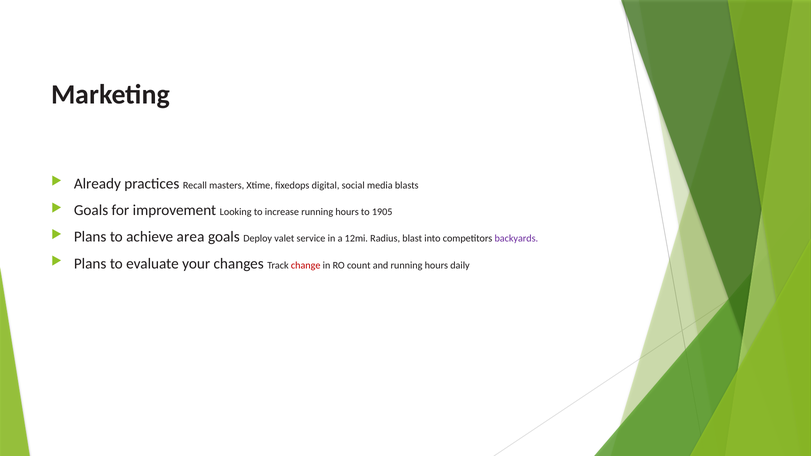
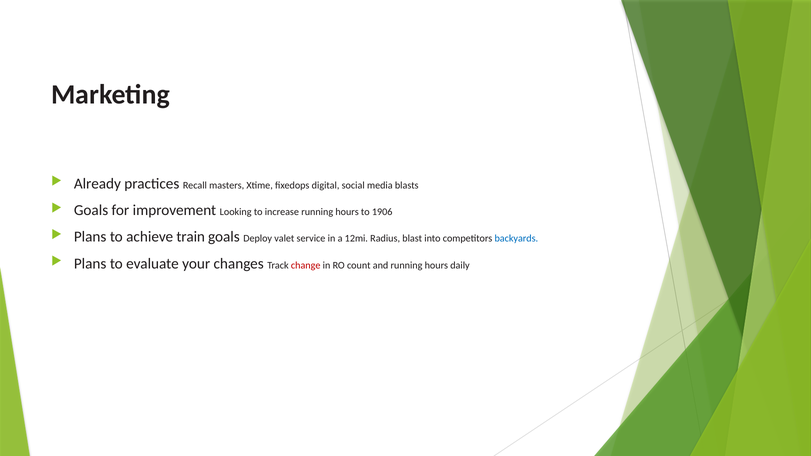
1905: 1905 -> 1906
area: area -> train
backyards colour: purple -> blue
